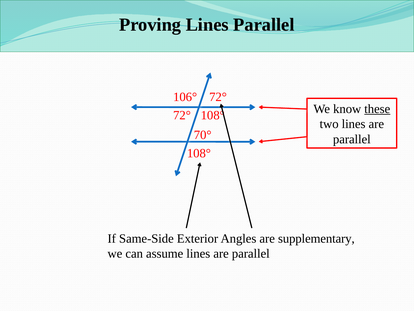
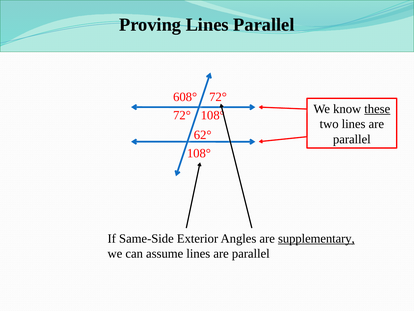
106°: 106° -> 608°
70°: 70° -> 62°
supplementary underline: none -> present
